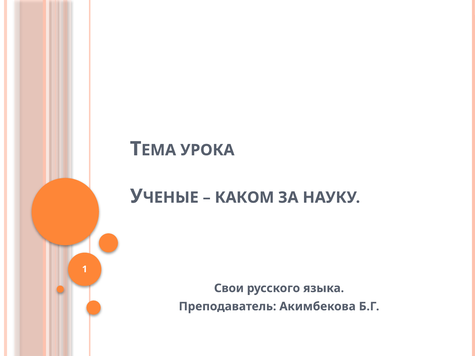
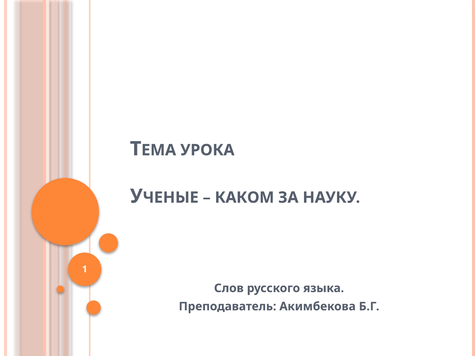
Свои: Свои -> Слов
